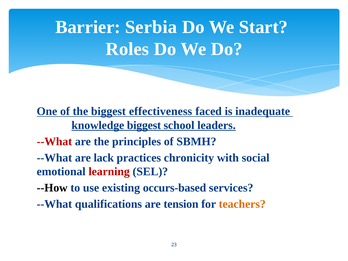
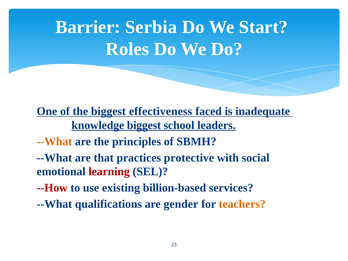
--What at (54, 141) colour: red -> orange
lack: lack -> that
chronicity: chronicity -> protective
--How colour: black -> red
occurs-based: occurs-based -> billion-based
tension: tension -> gender
